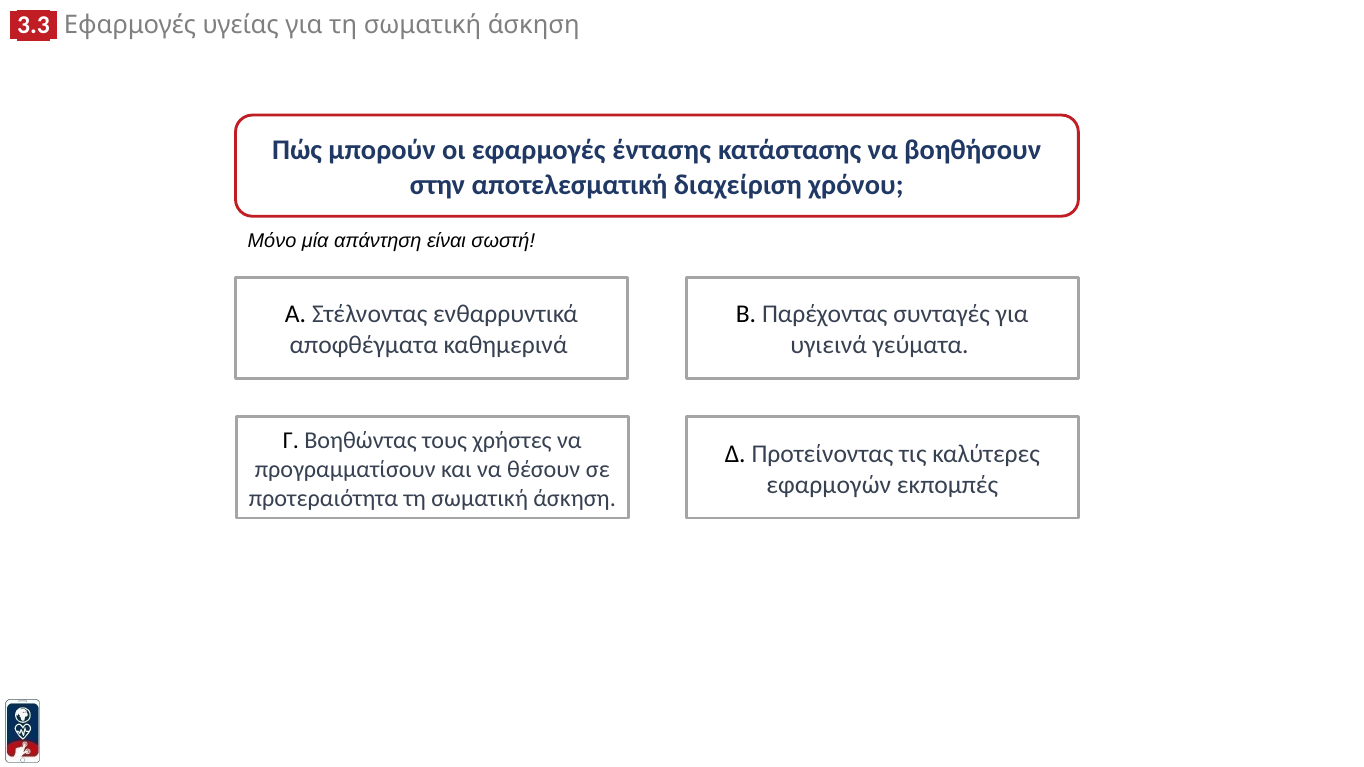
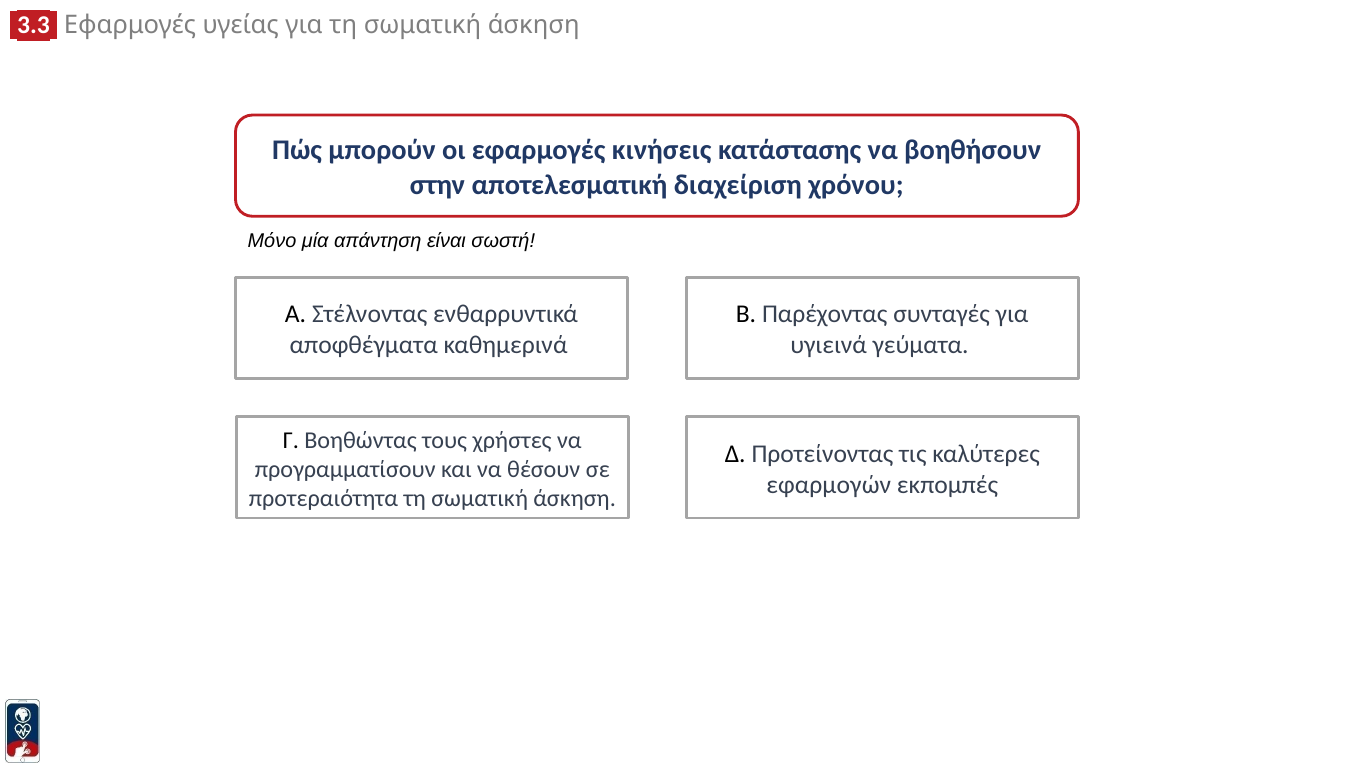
έντασης: έντασης -> κινήσεις
